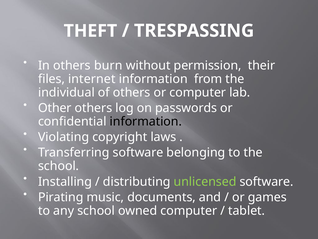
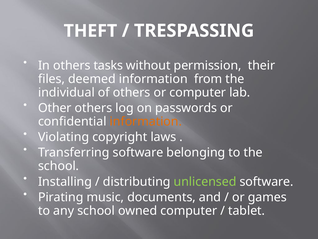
burn: burn -> tasks
internet: internet -> deemed
information at (146, 121) colour: black -> orange
